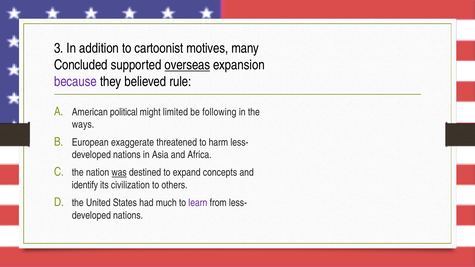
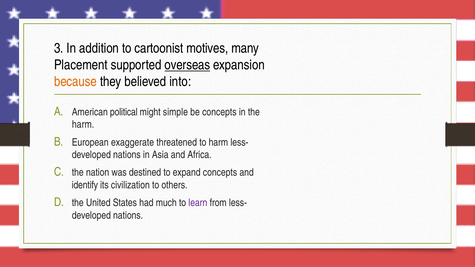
Concluded: Concluded -> Placement
because colour: purple -> orange
rule: rule -> into
limited: limited -> simple
be following: following -> concepts
ways at (83, 125): ways -> harm
was underline: present -> none
